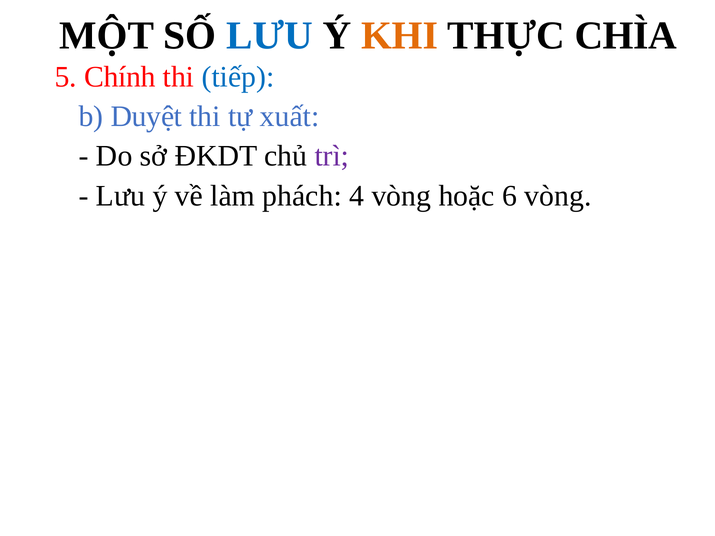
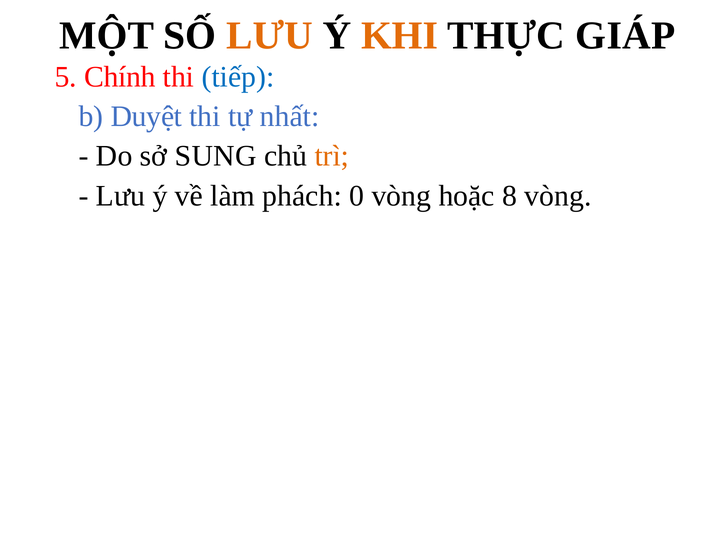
LƯU at (269, 36) colour: blue -> orange
CHÌA: CHÌA -> GIÁP
xuất: xuất -> nhất
ĐKDT: ĐKDT -> SUNG
trì colour: purple -> orange
4: 4 -> 0
6: 6 -> 8
